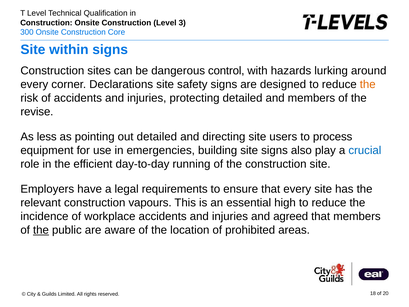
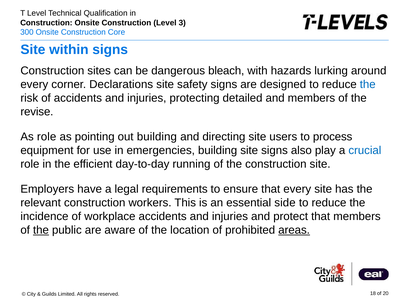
control: control -> bleach
the at (368, 84) colour: orange -> blue
As less: less -> role
out detailed: detailed -> building
vapours: vapours -> workers
high: high -> side
agreed: agreed -> protect
areas underline: none -> present
